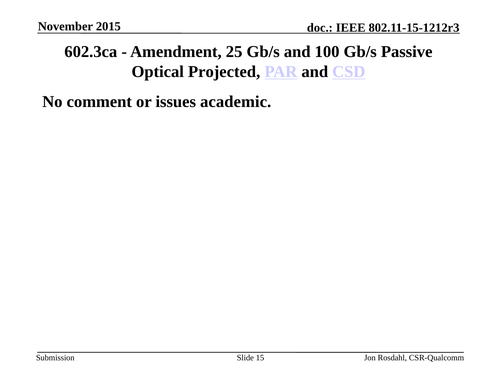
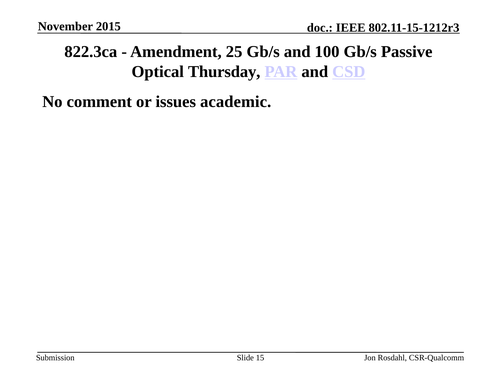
602.3ca: 602.3ca -> 822.3ca
Projected: Projected -> Thursday
